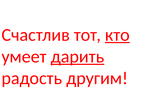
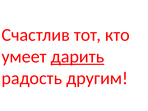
кто underline: present -> none
